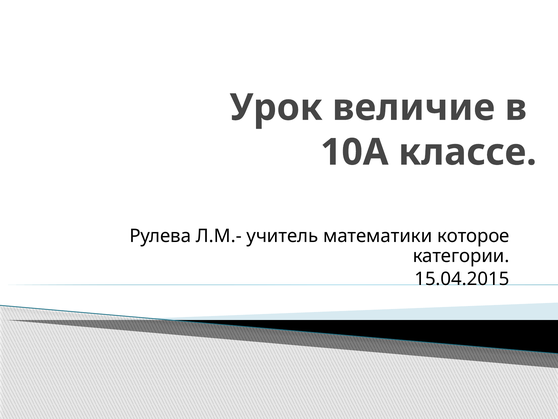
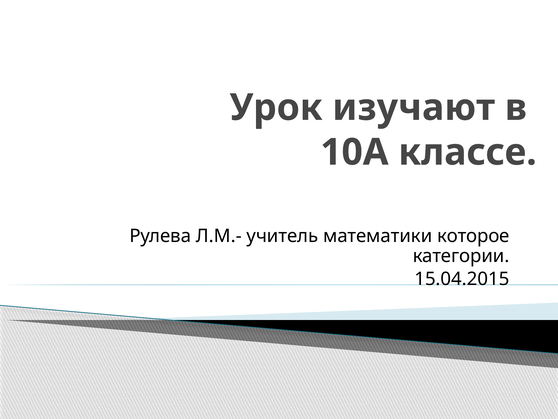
величие: величие -> изучают
